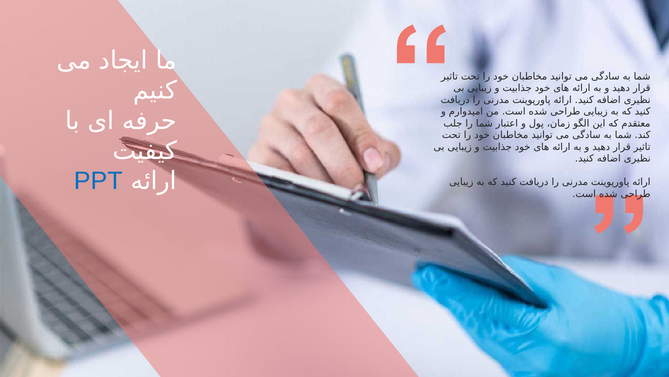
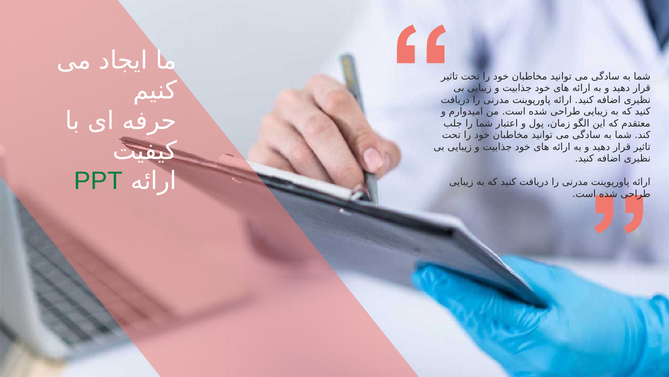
PPT colour: blue -> green
